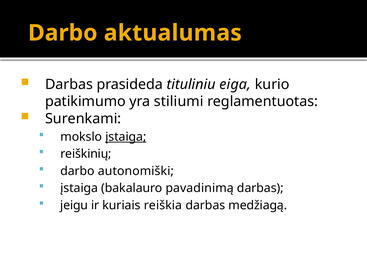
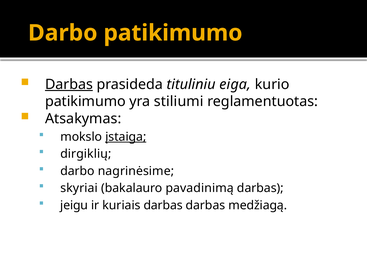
Darbo aktualumas: aktualumas -> patikimumo
Darbas at (69, 84) underline: none -> present
Surenkami: Surenkami -> Atsakymas
reiškinių: reiškinių -> dirgiklių
autonomiški: autonomiški -> nagrinėsime
įstaiga at (79, 188): įstaiga -> skyriai
kuriais reiškia: reiškia -> darbas
